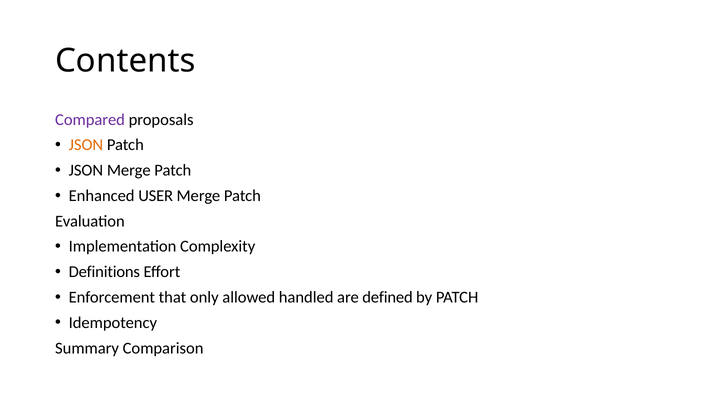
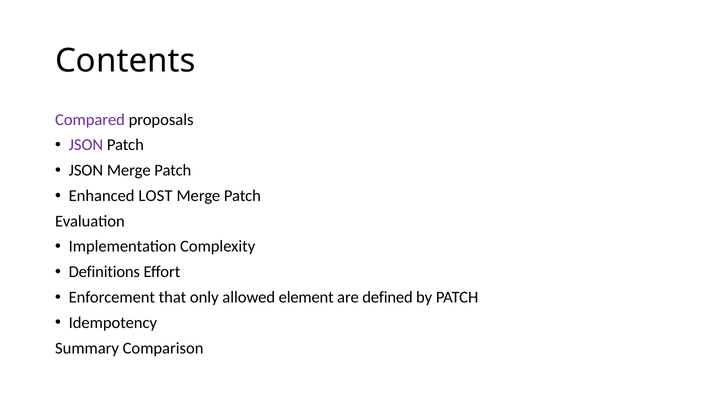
JSON at (86, 145) colour: orange -> purple
USER: USER -> LOST
handled: handled -> element
